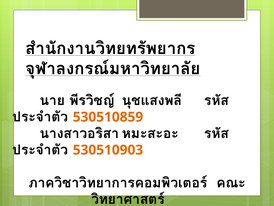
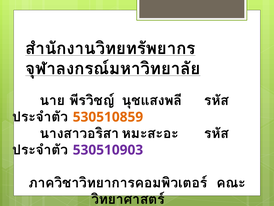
530510903 colour: orange -> purple
